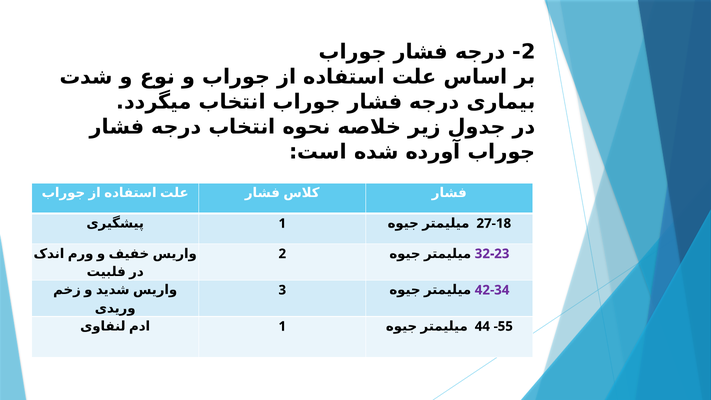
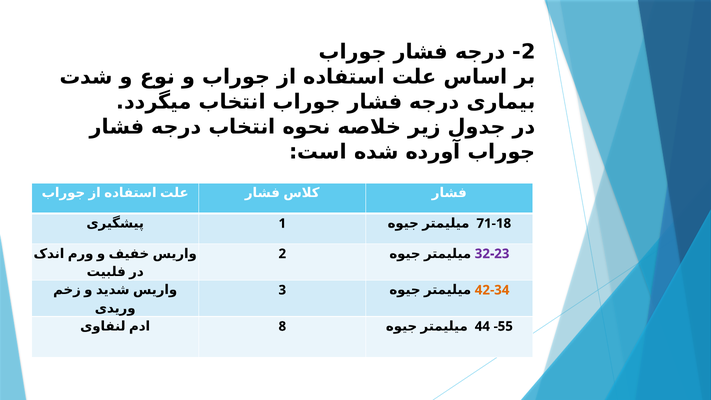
27-18: 27-18 -> 71-18
42-34 colour: purple -> orange
1 at (282, 326): 1 -> 8
